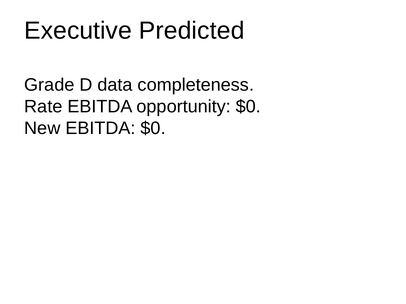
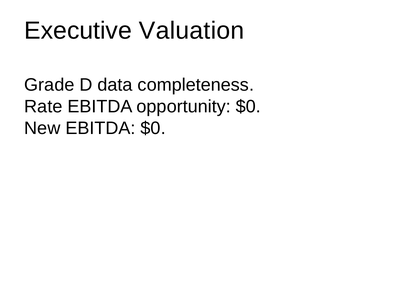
Predicted: Predicted -> Valuation
